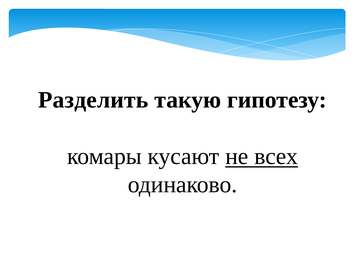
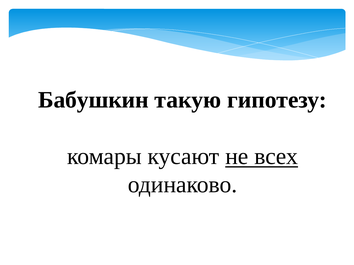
Разделить: Разделить -> Бабушкин
